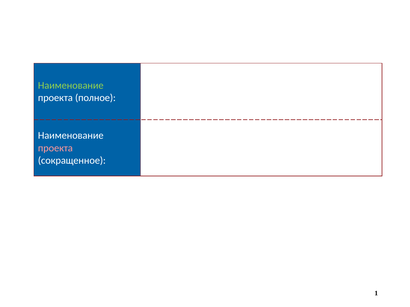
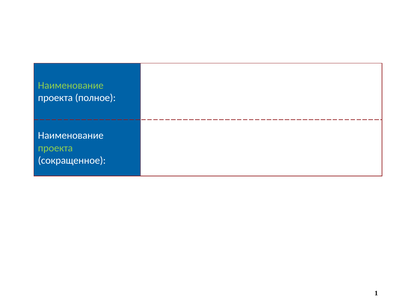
проекта at (55, 148) colour: pink -> light green
